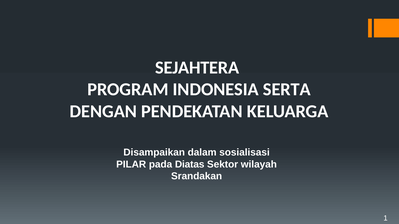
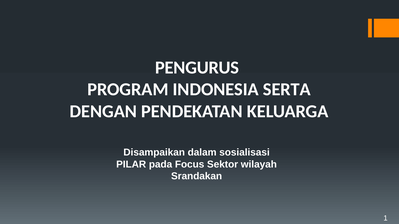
SEJAHTERA: SEJAHTERA -> PENGURUS
Diatas: Diatas -> Focus
